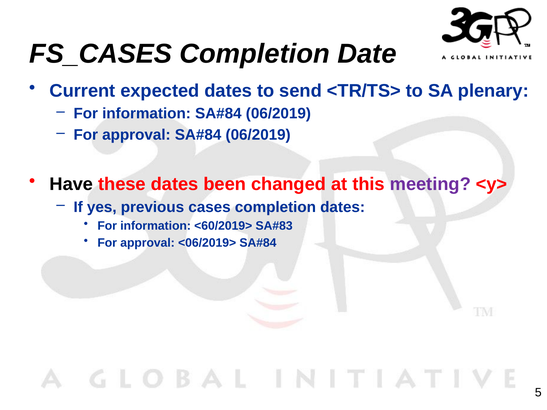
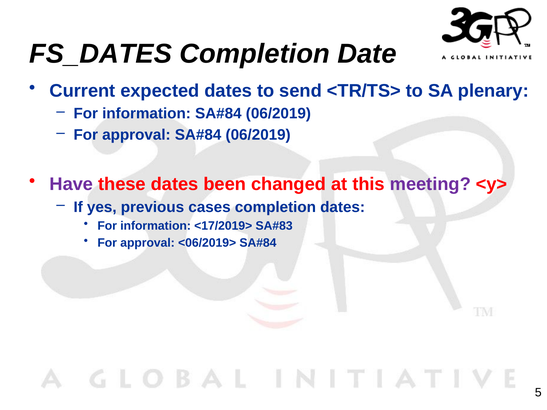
FS_CASES: FS_CASES -> FS_DATES
Have colour: black -> purple
<60/2019>: <60/2019> -> <17/2019>
